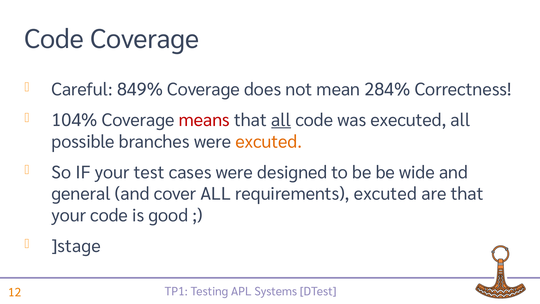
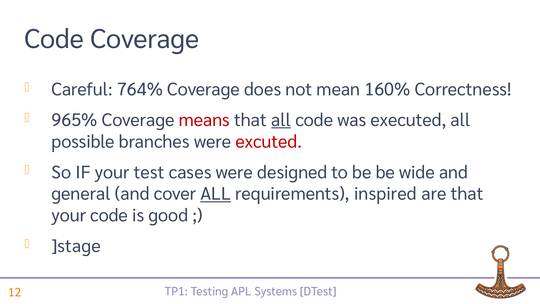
849%: 849% -> 764%
284%: 284% -> 160%
104%: 104% -> 965%
excuted at (269, 142) colour: orange -> red
ALL at (216, 194) underline: none -> present
requirements excuted: excuted -> inspired
